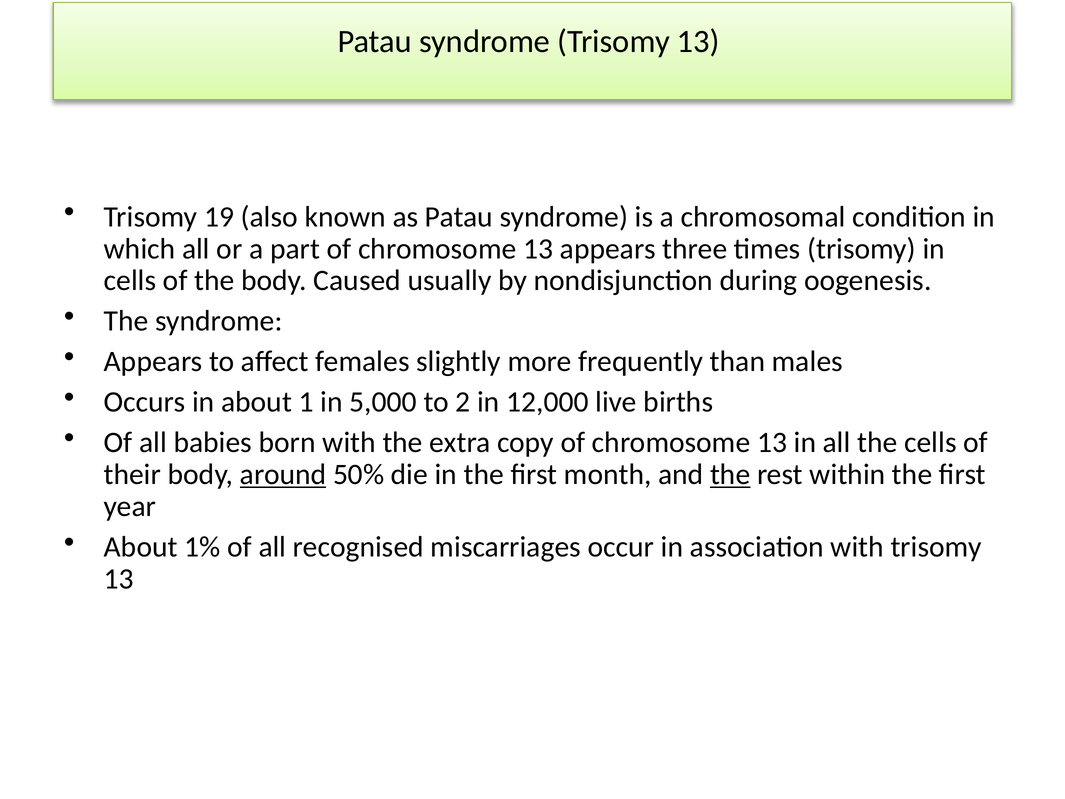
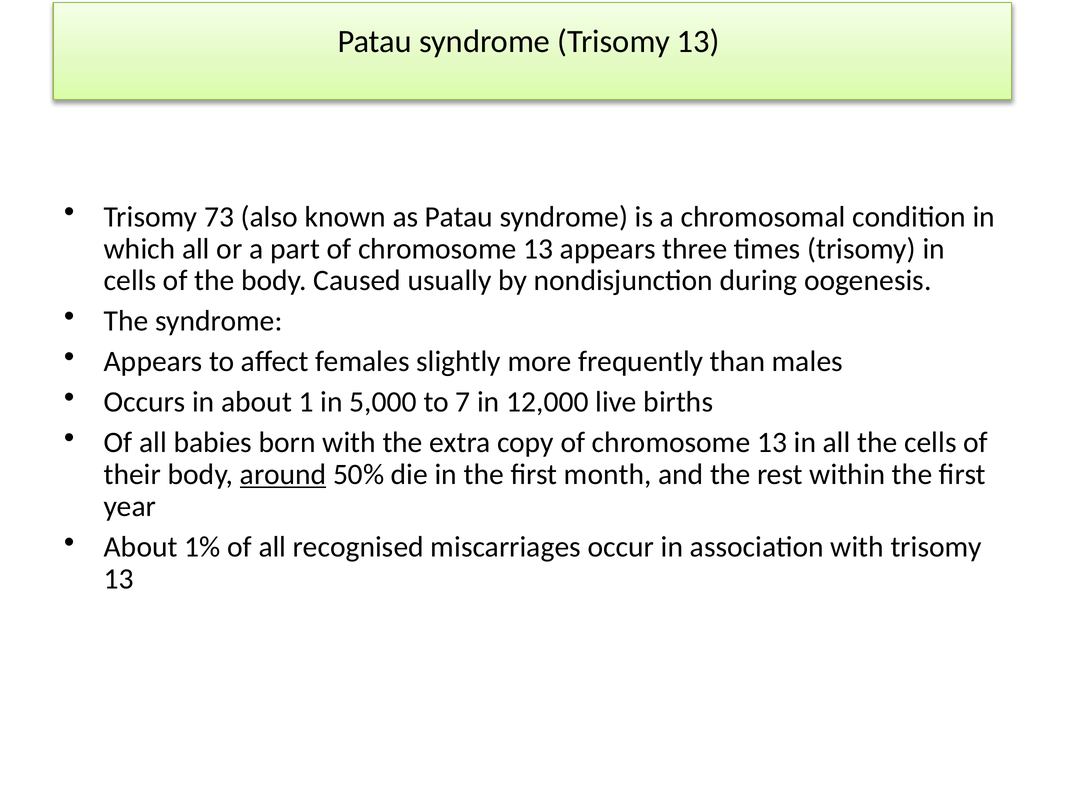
19: 19 -> 73
2: 2 -> 7
the at (730, 474) underline: present -> none
